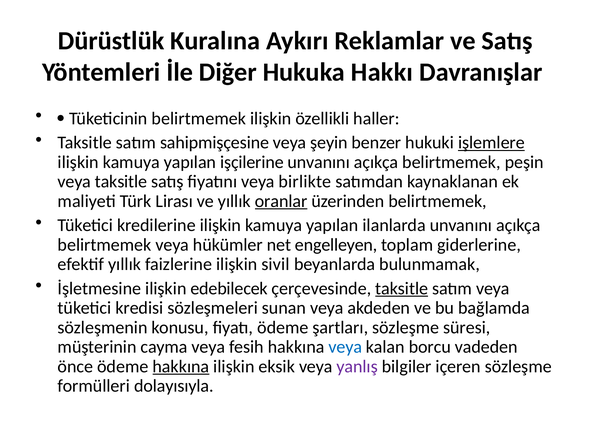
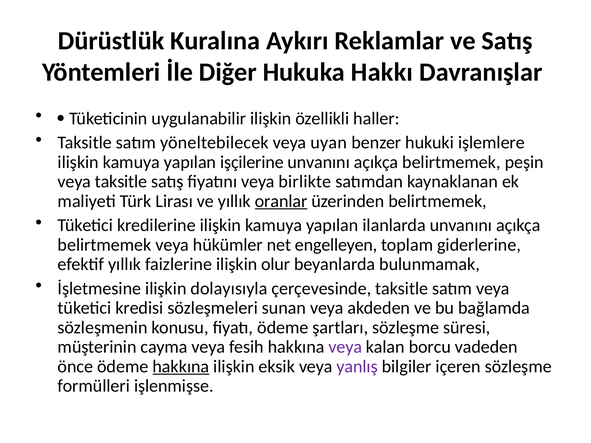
Tüketicinin belirtmemek: belirtmemek -> uygulanabilir
sahipmişçesine: sahipmişçesine -> yöneltebilecek
şeyin: şeyin -> uyan
işlemlere underline: present -> none
sivil: sivil -> olur
edebilecek: edebilecek -> dolayısıyla
taksitle at (402, 289) underline: present -> none
veya at (345, 347) colour: blue -> purple
dolayısıyla: dolayısıyla -> işlenmişse
